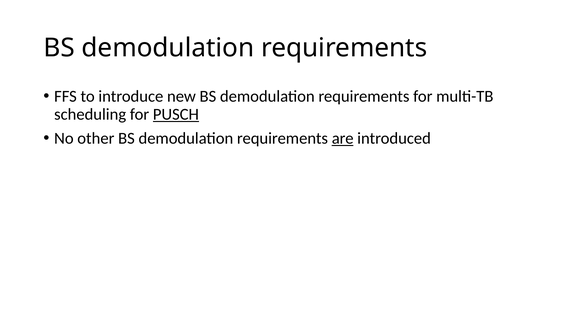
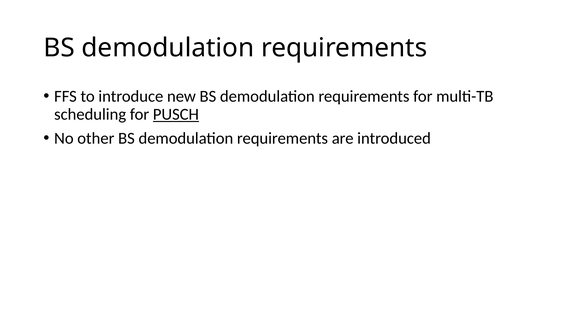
are underline: present -> none
